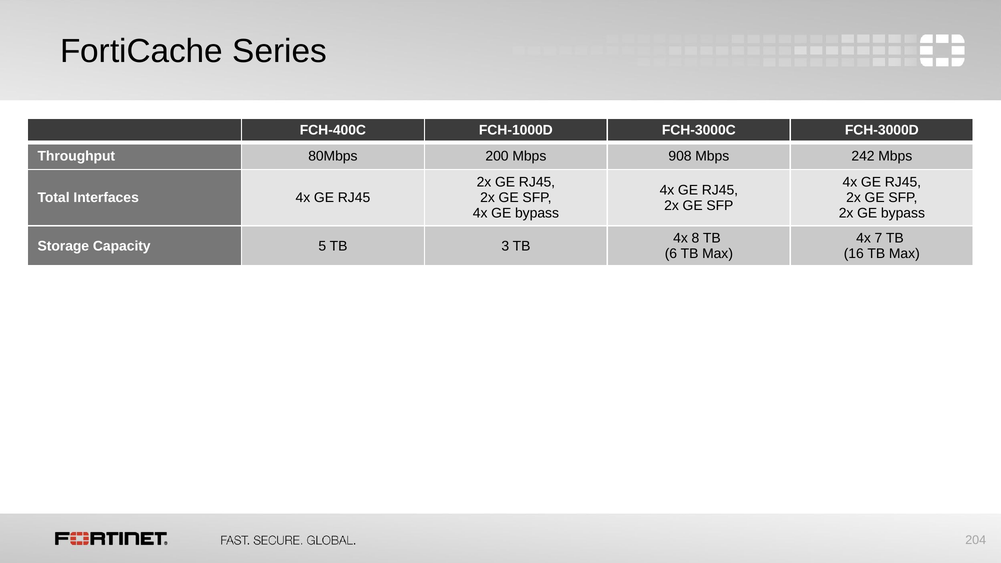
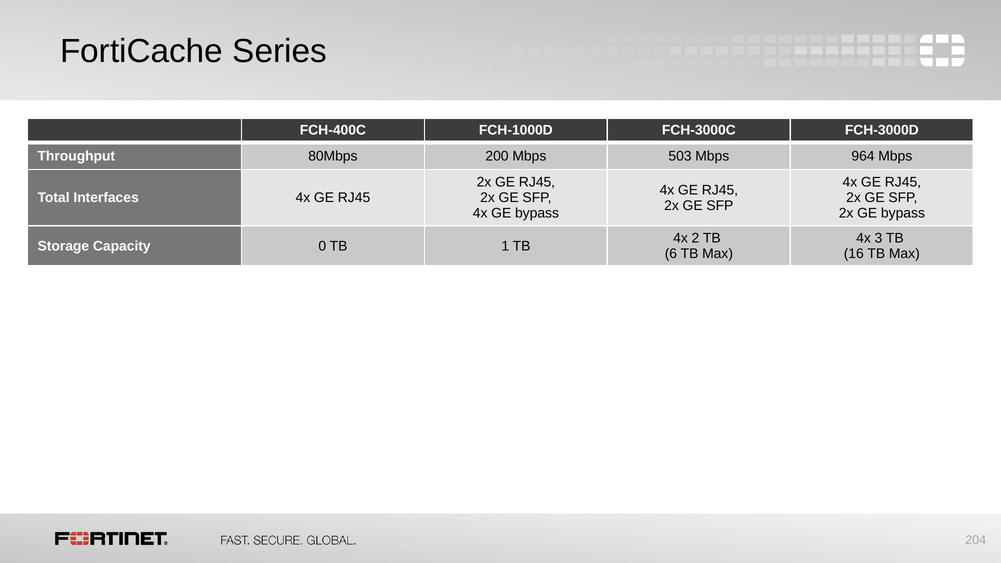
908: 908 -> 503
242: 242 -> 964
8: 8 -> 2
7: 7 -> 3
5: 5 -> 0
3: 3 -> 1
